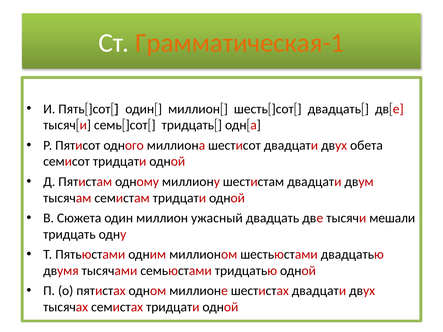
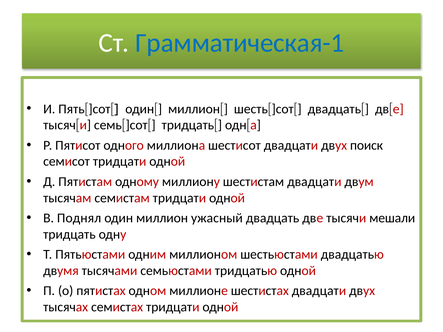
Грамматическая-1 colour: orange -> blue
обета: обета -> поиск
Сюжета: Сюжета -> Поднял
